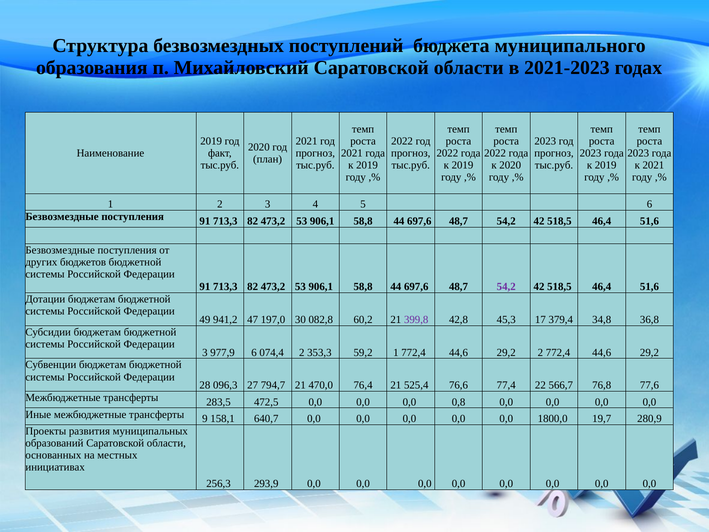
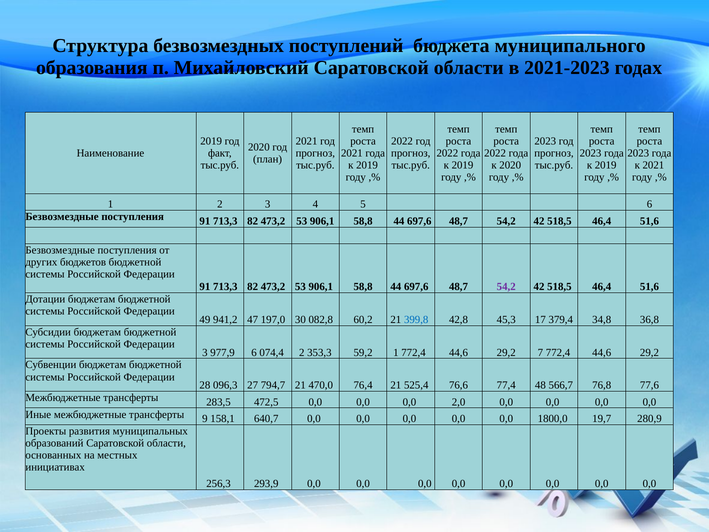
399,8 colour: purple -> blue
29,2 2: 2 -> 7
22: 22 -> 48
0,8: 0,8 -> 2,0
